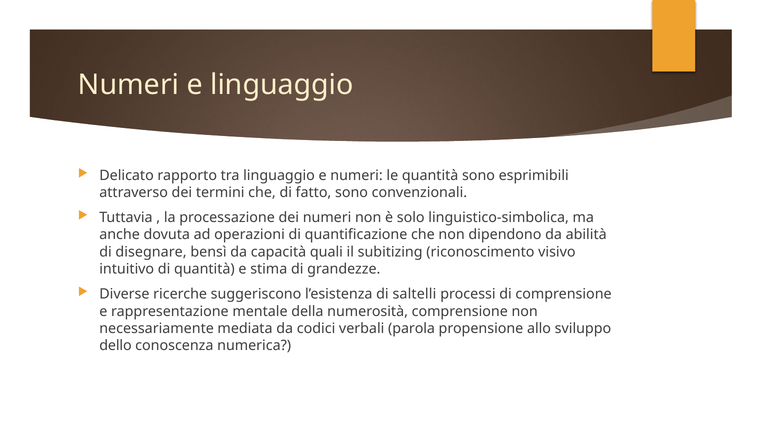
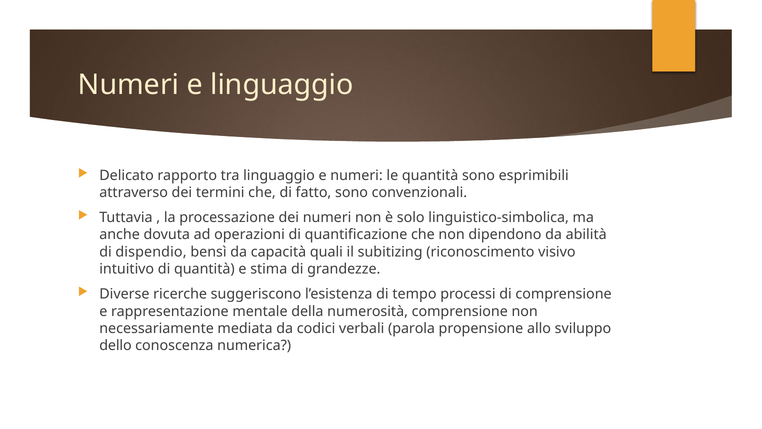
disegnare: disegnare -> dispendio
saltelli: saltelli -> tempo
